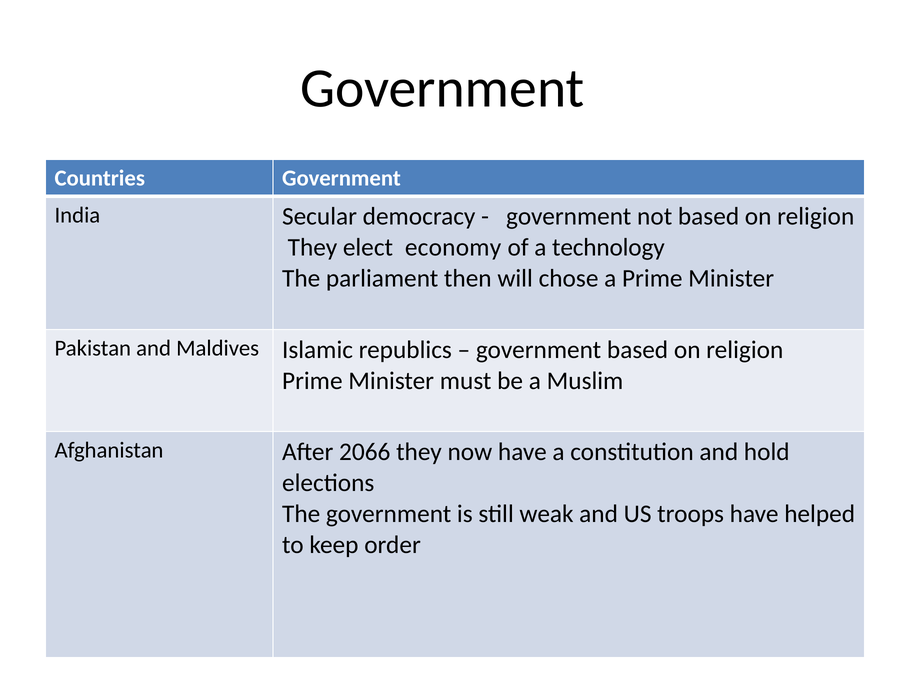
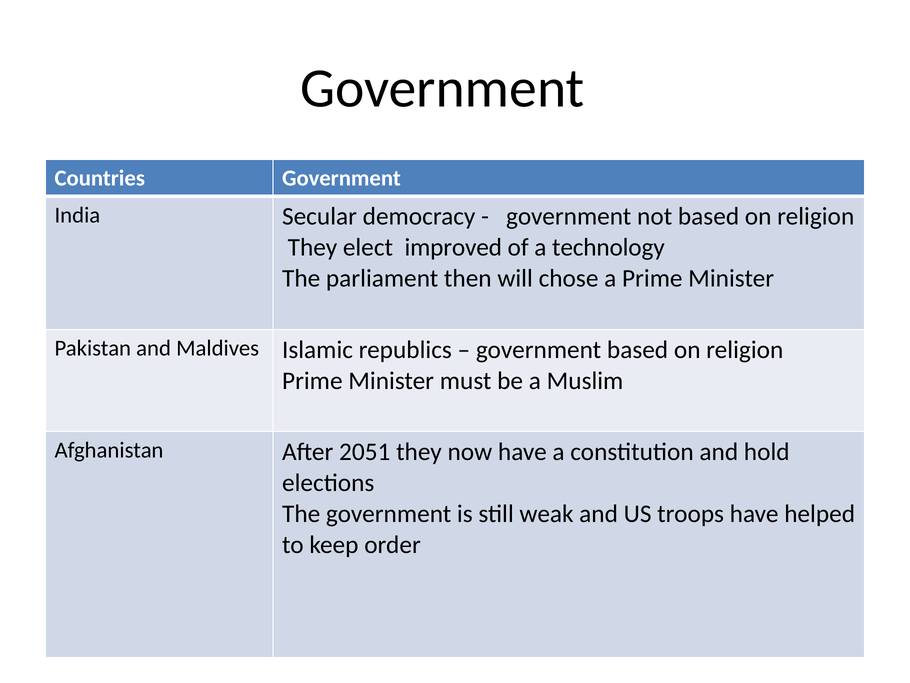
economy: economy -> improved
2066: 2066 -> 2051
